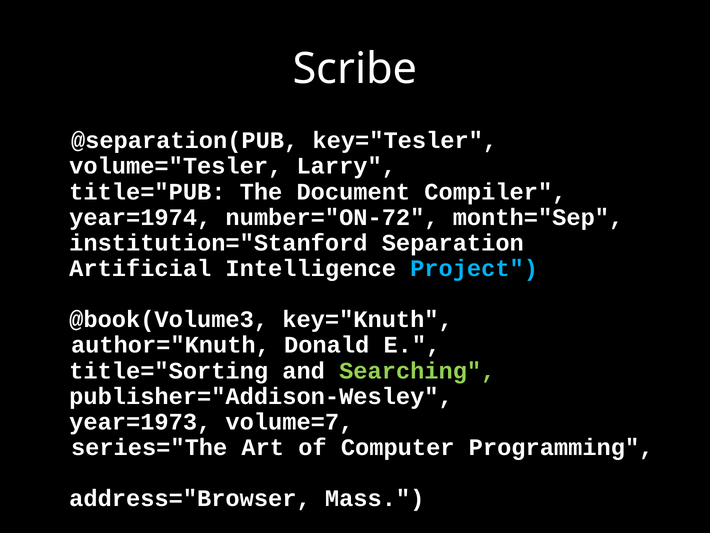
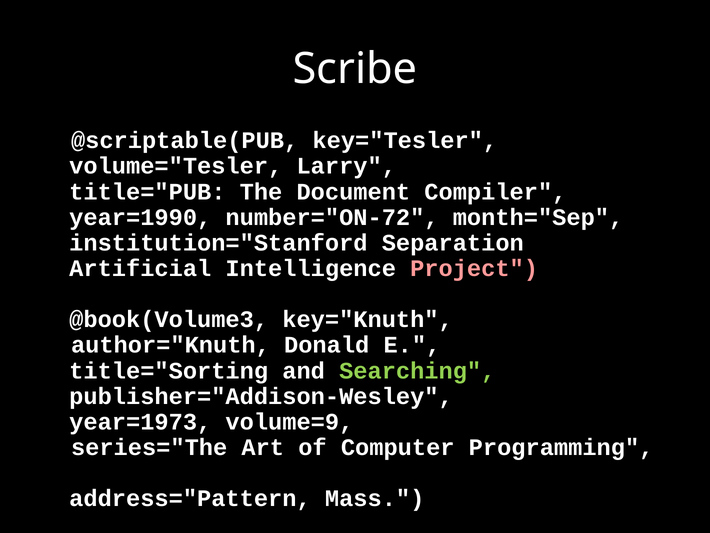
@separation(PUB: @separation(PUB -> @scriptable(PUB
year=1974: year=1974 -> year=1990
Project colour: light blue -> pink
volume=7: volume=7 -> volume=9
address="Browser: address="Browser -> address="Pattern
